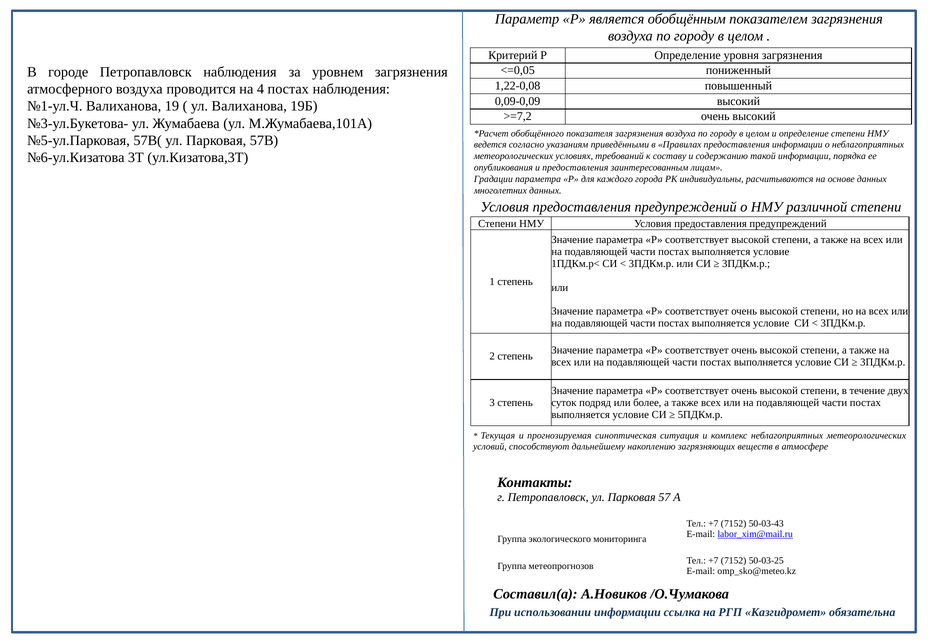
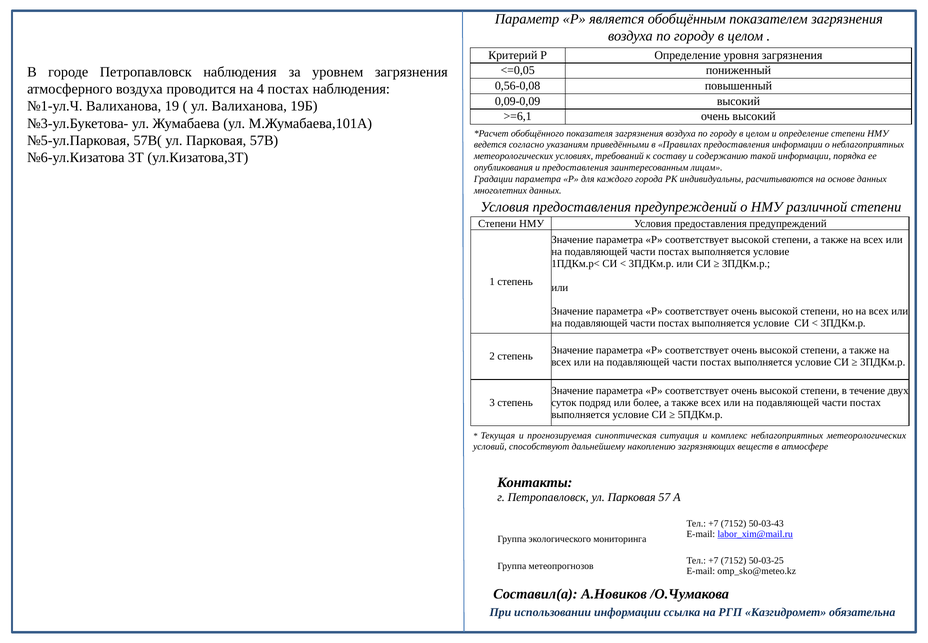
1,22-0,08: 1,22-0,08 -> 0,56-0,08
>=7,2: >=7,2 -> >=6,1
